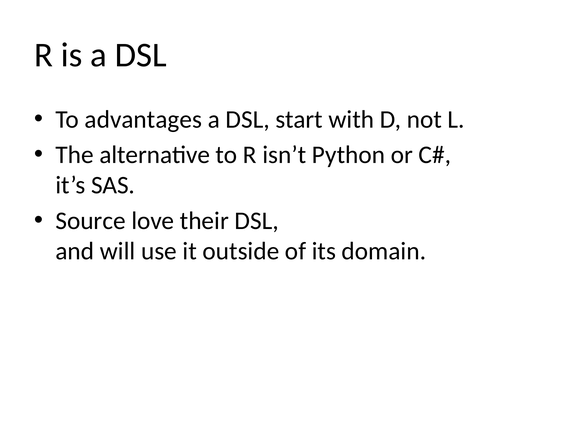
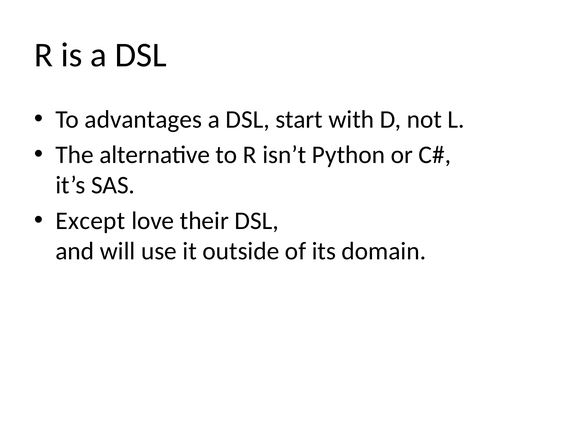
Source: Source -> Except
